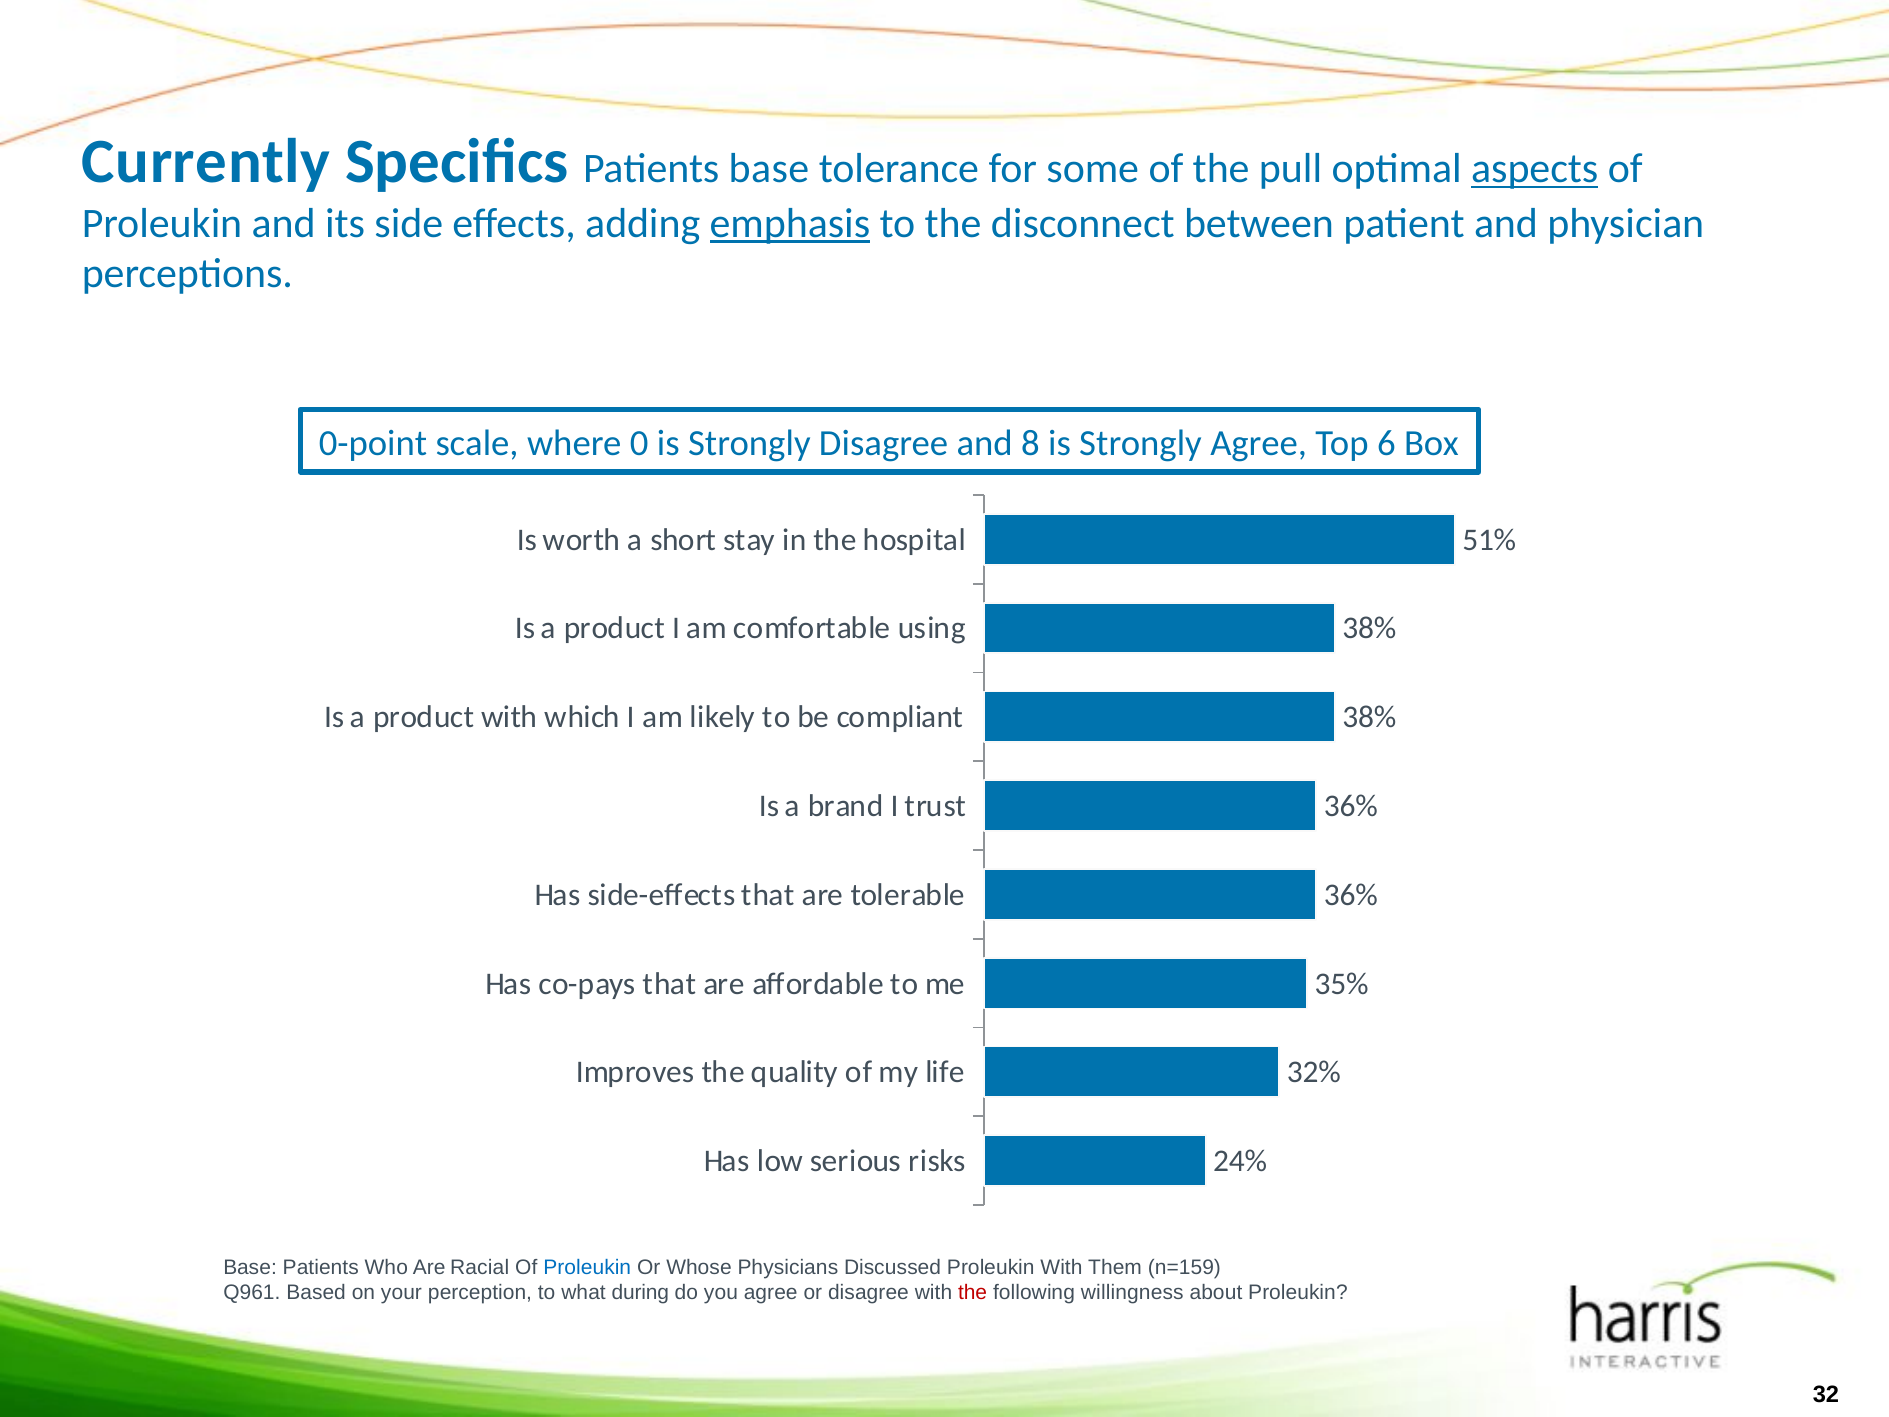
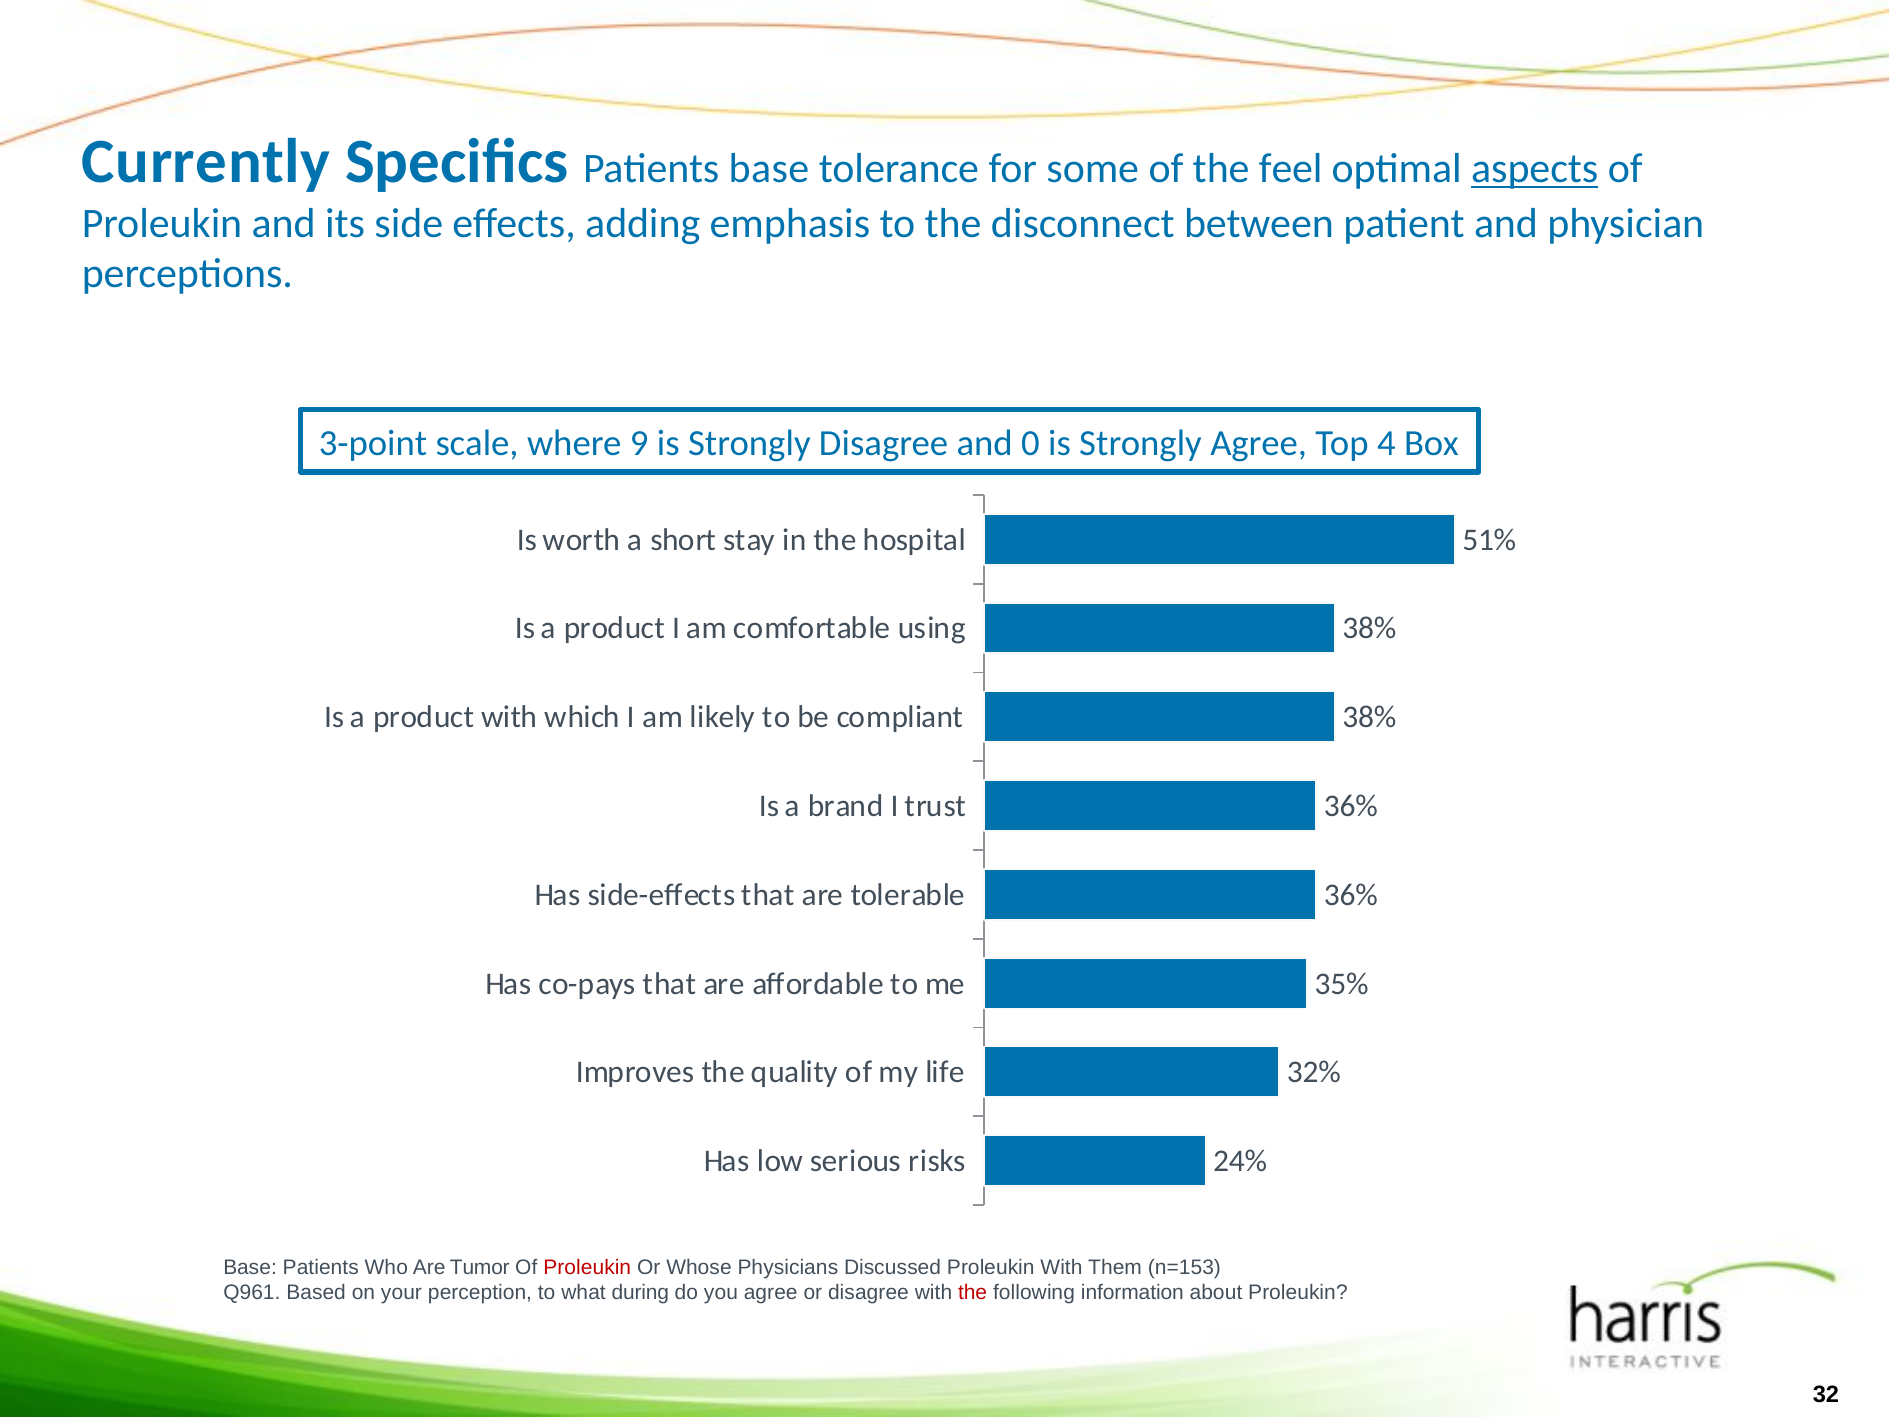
pull: pull -> feel
emphasis underline: present -> none
0-point: 0-point -> 3-point
0: 0 -> 9
8: 8 -> 0
6: 6 -> 4
Racial: Racial -> Tumor
Proleukin at (587, 1267) colour: blue -> red
n=159: n=159 -> n=153
willingness: willingness -> information
